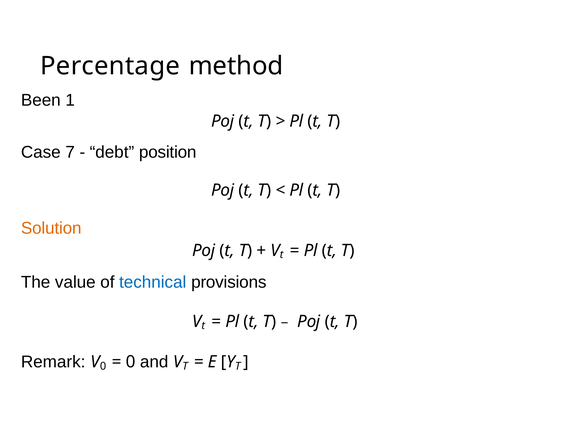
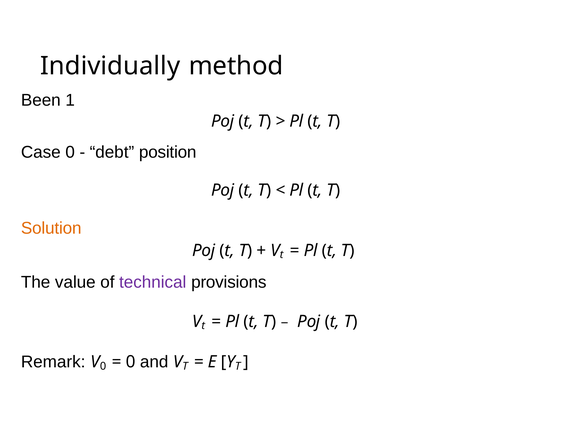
Percentage: Percentage -> Individually
Case 7: 7 -> 0
technical colour: blue -> purple
